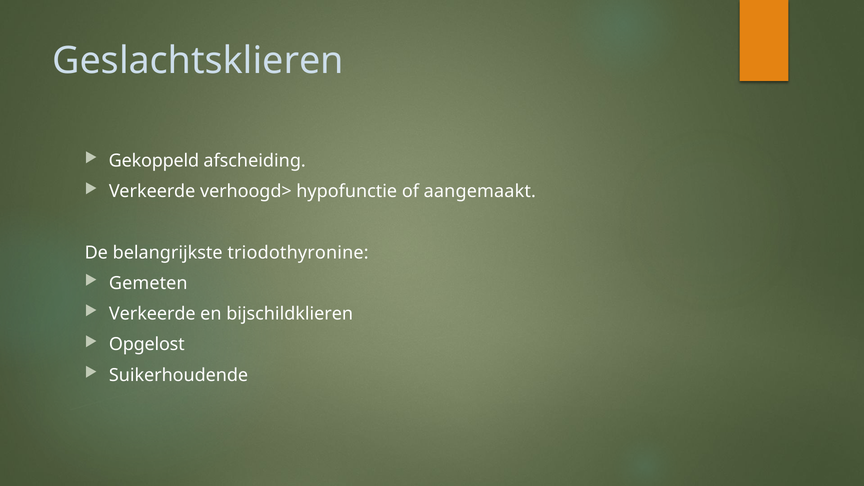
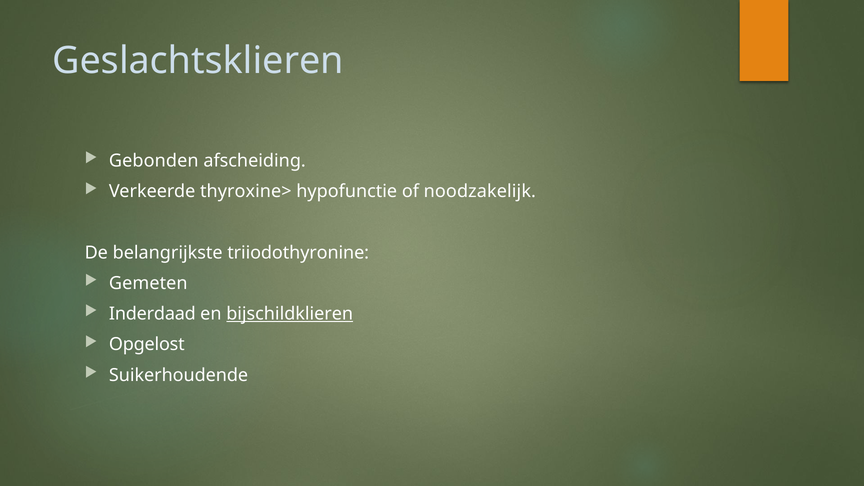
Gekoppeld: Gekoppeld -> Gebonden
verhoogd>: verhoogd> -> thyroxine>
aangemaakt: aangemaakt -> noodzakelijk
triodothyronine: triodothyronine -> triiodothyronine
Verkeerde at (152, 314): Verkeerde -> Inderdaad
bijschildklieren underline: none -> present
